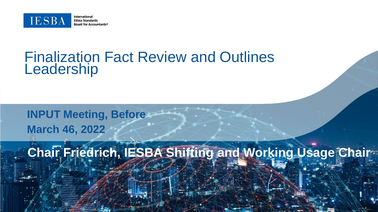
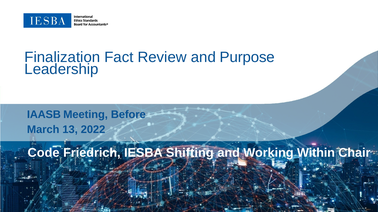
Outlines: Outlines -> Purpose
INPUT: INPUT -> IAASB
46: 46 -> 13
Chair at (44, 153): Chair -> Code
Usage: Usage -> Within
